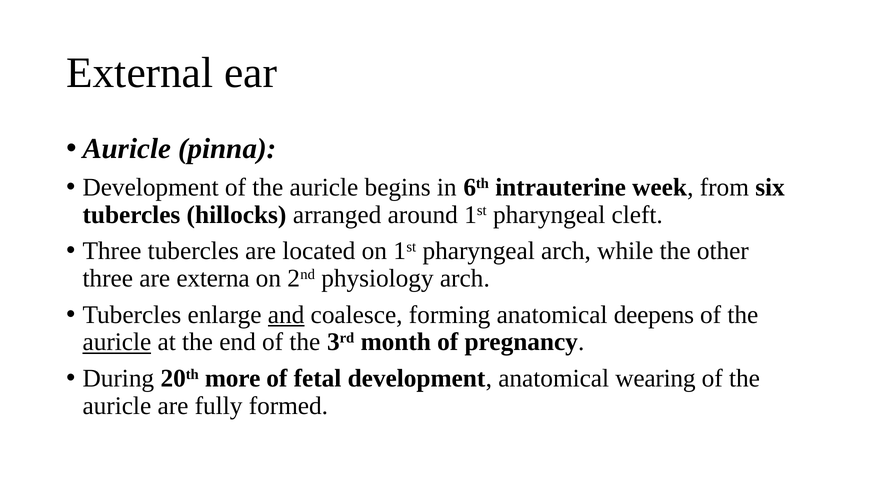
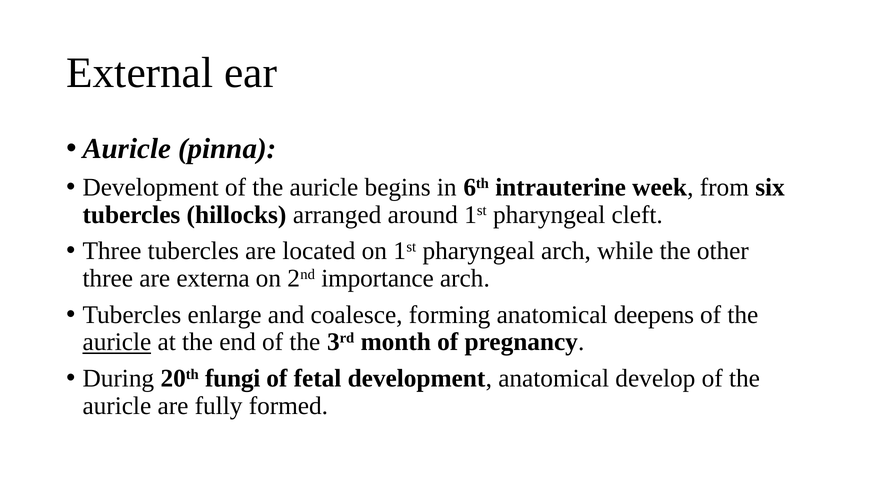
physiology: physiology -> importance
and underline: present -> none
more: more -> fungi
wearing: wearing -> develop
